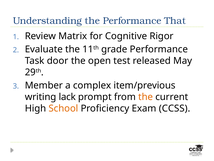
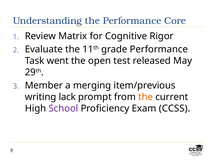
That: That -> Core
door: door -> went
complex: complex -> merging
School colour: orange -> purple
